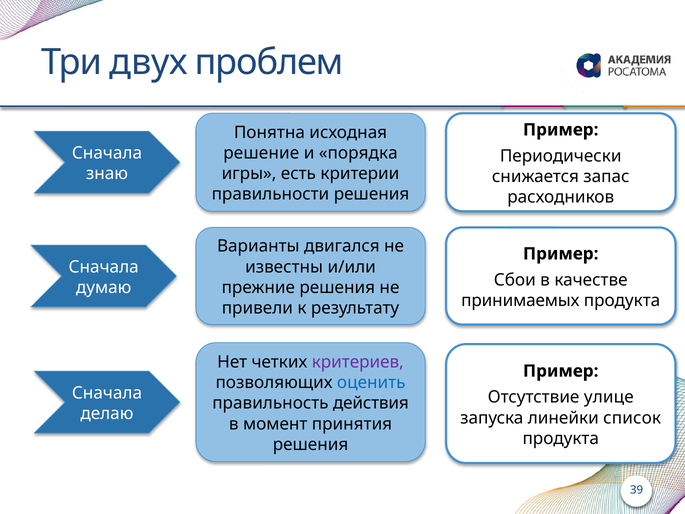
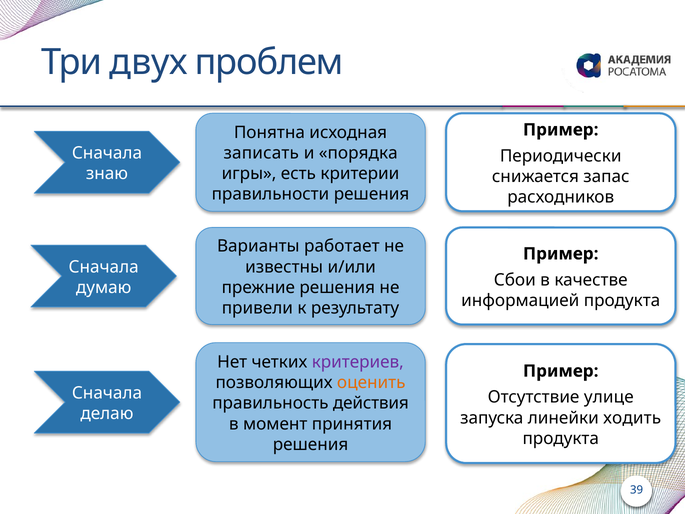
решение: решение -> записать
двигался: двигался -> работает
принимаемых: принимаемых -> информацией
оценить colour: blue -> orange
список: список -> ходить
